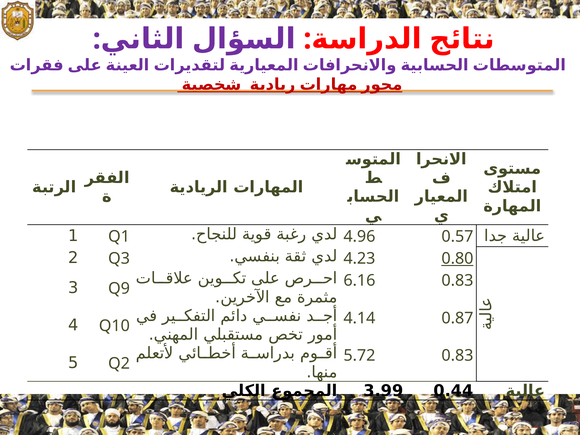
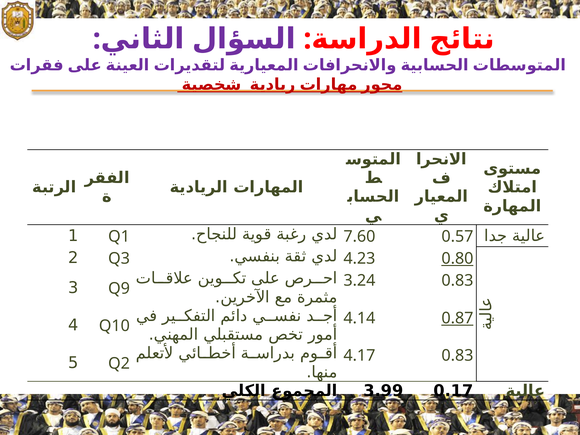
4.96: 4.96 -> 7.60
6.16: 6.16 -> 3.24
0.87 underline: none -> present
5.72: 5.72 -> 4.17
0.44: 0.44 -> 0.17
